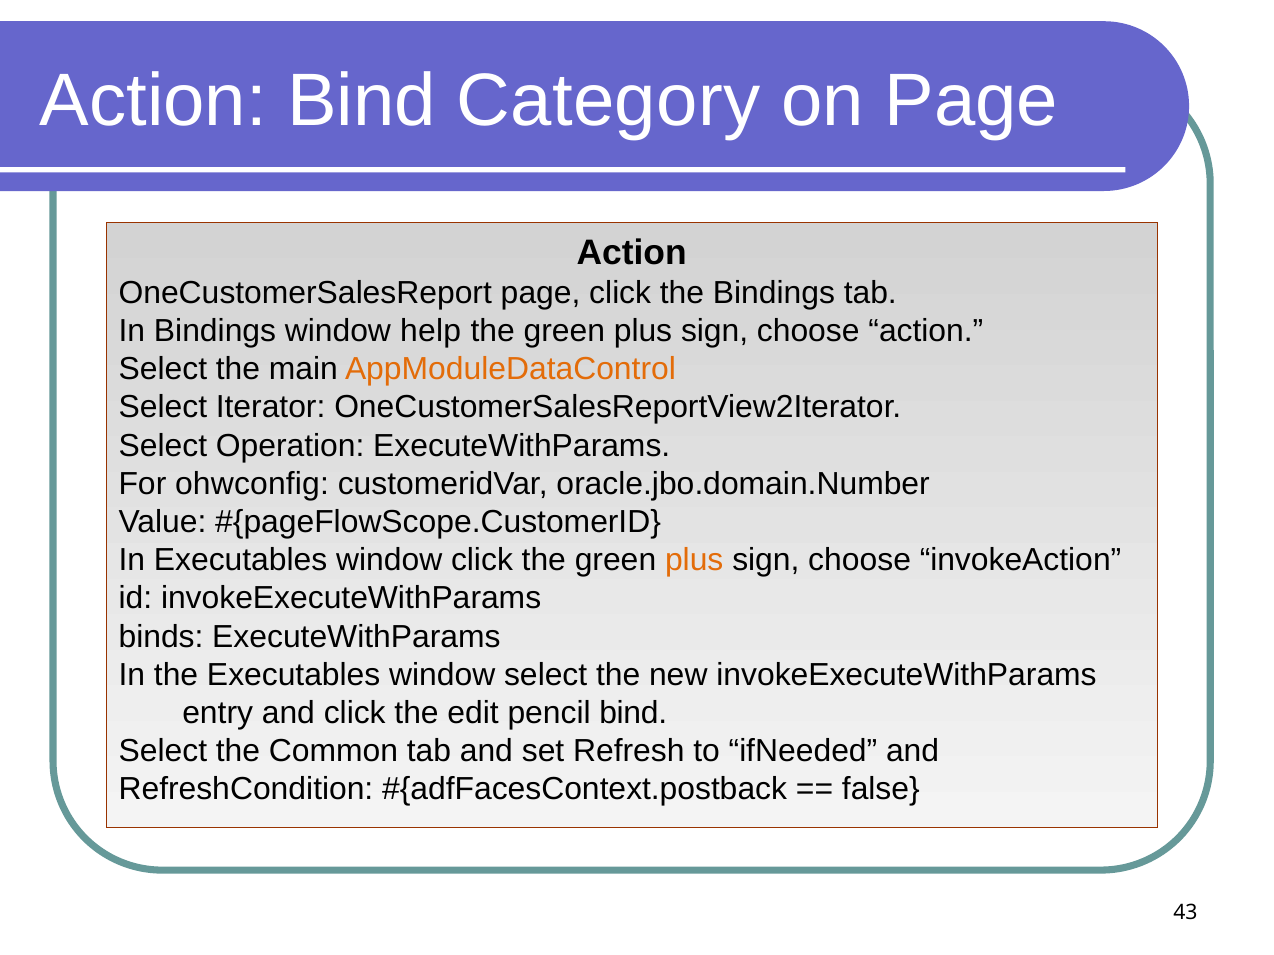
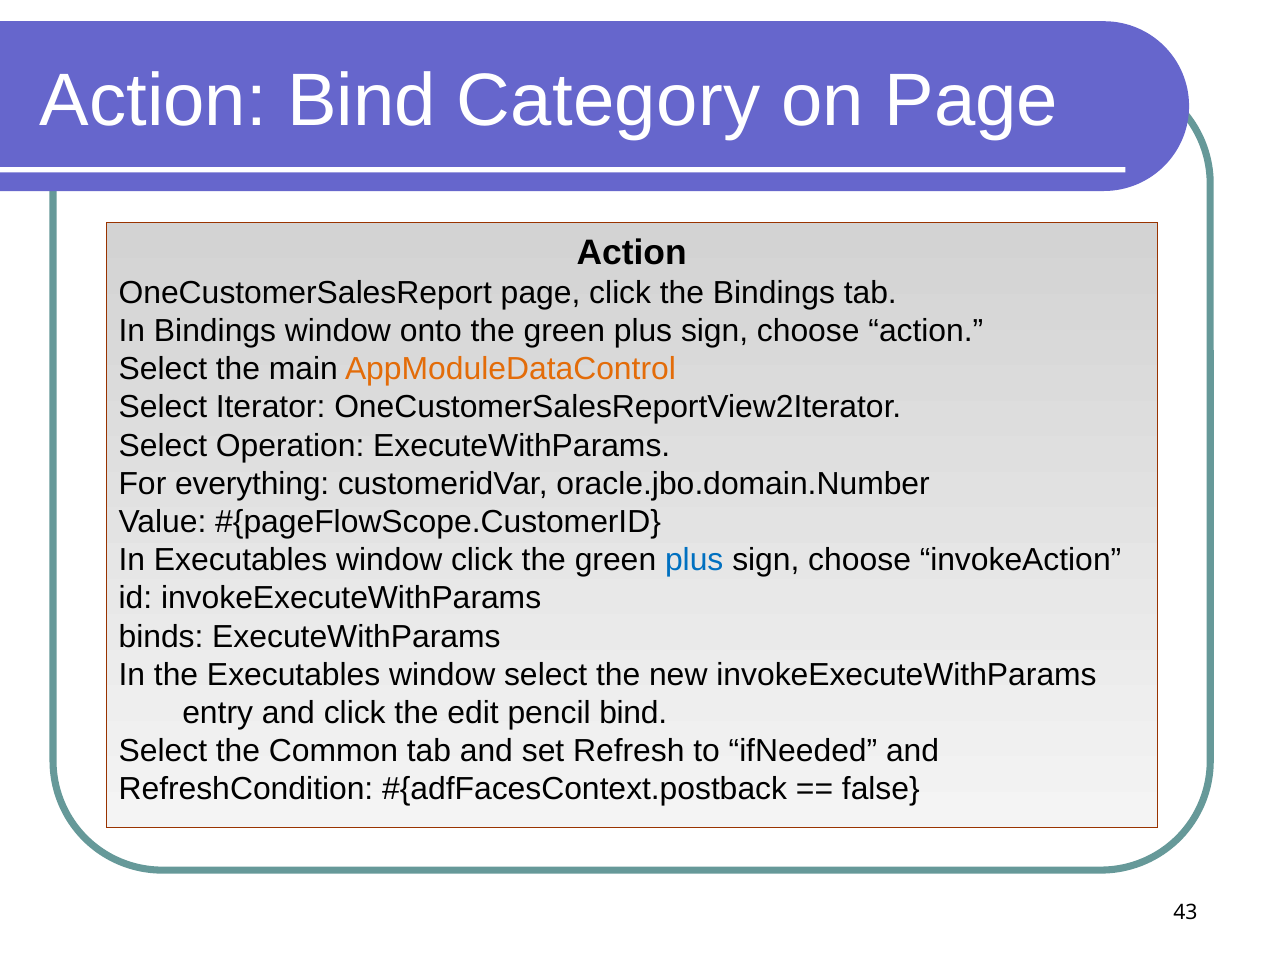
help: help -> onto
ohwconfig: ohwconfig -> everything
plus at (694, 561) colour: orange -> blue
